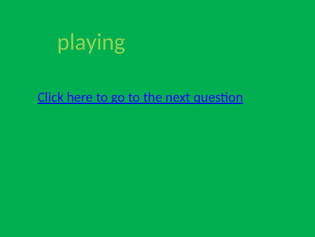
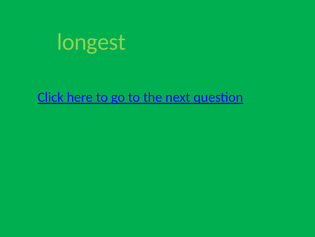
playing: playing -> longest
